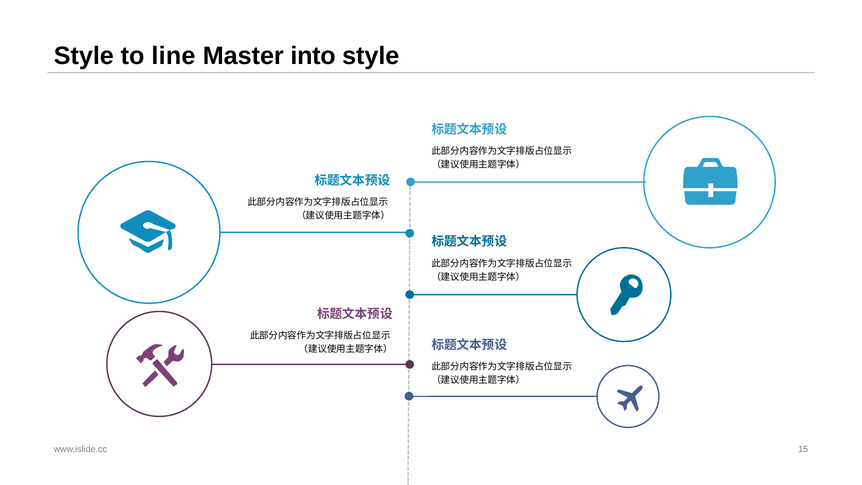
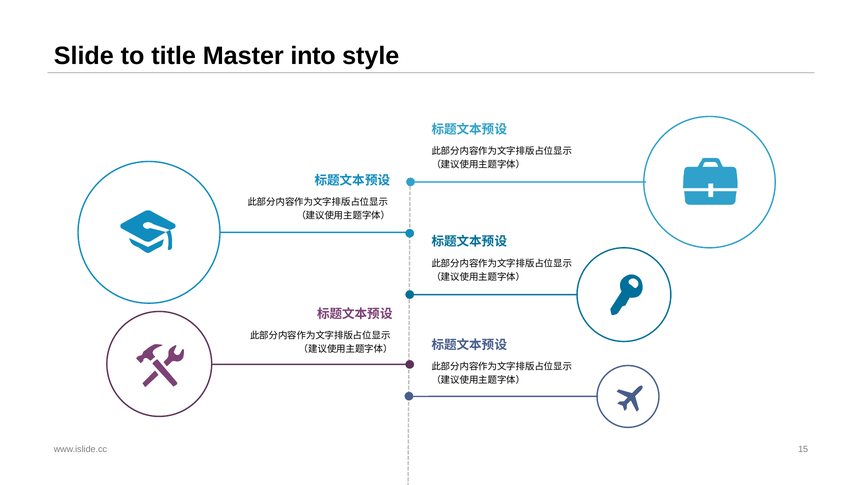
Style at (84, 56): Style -> Slide
line: line -> title
